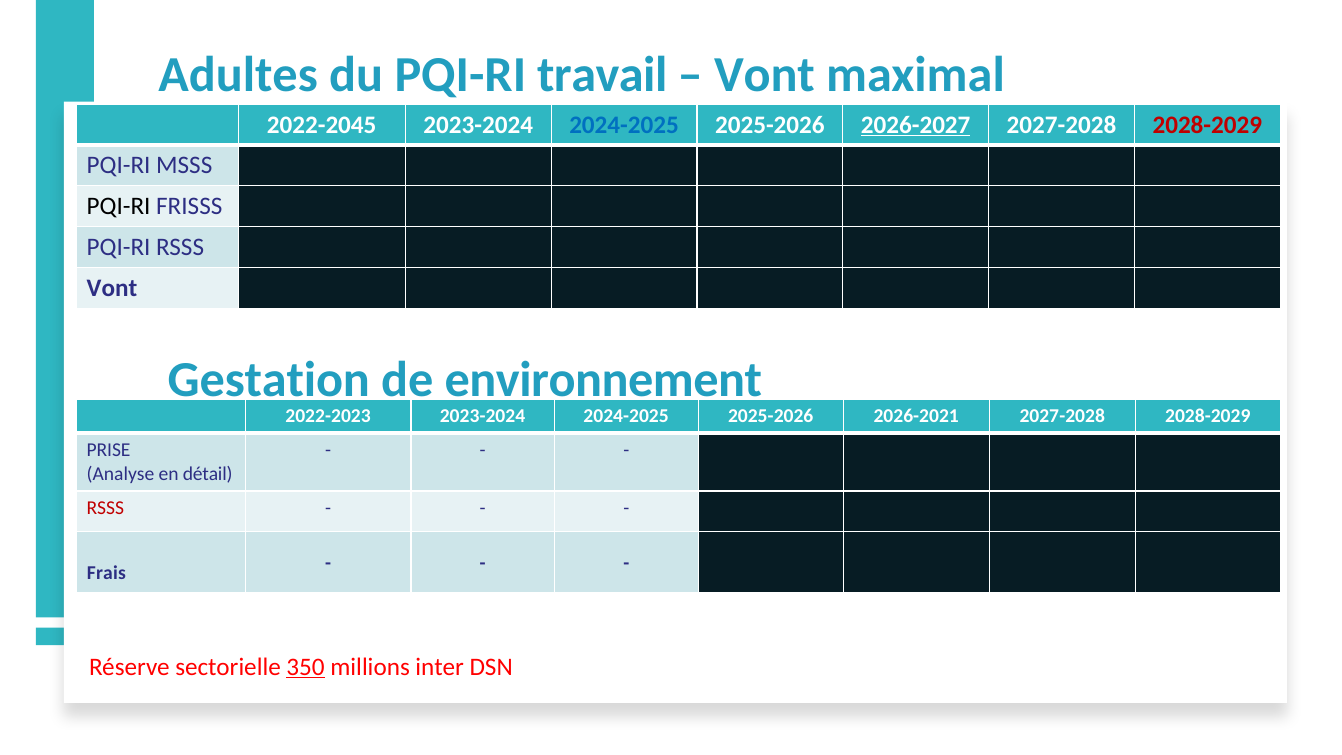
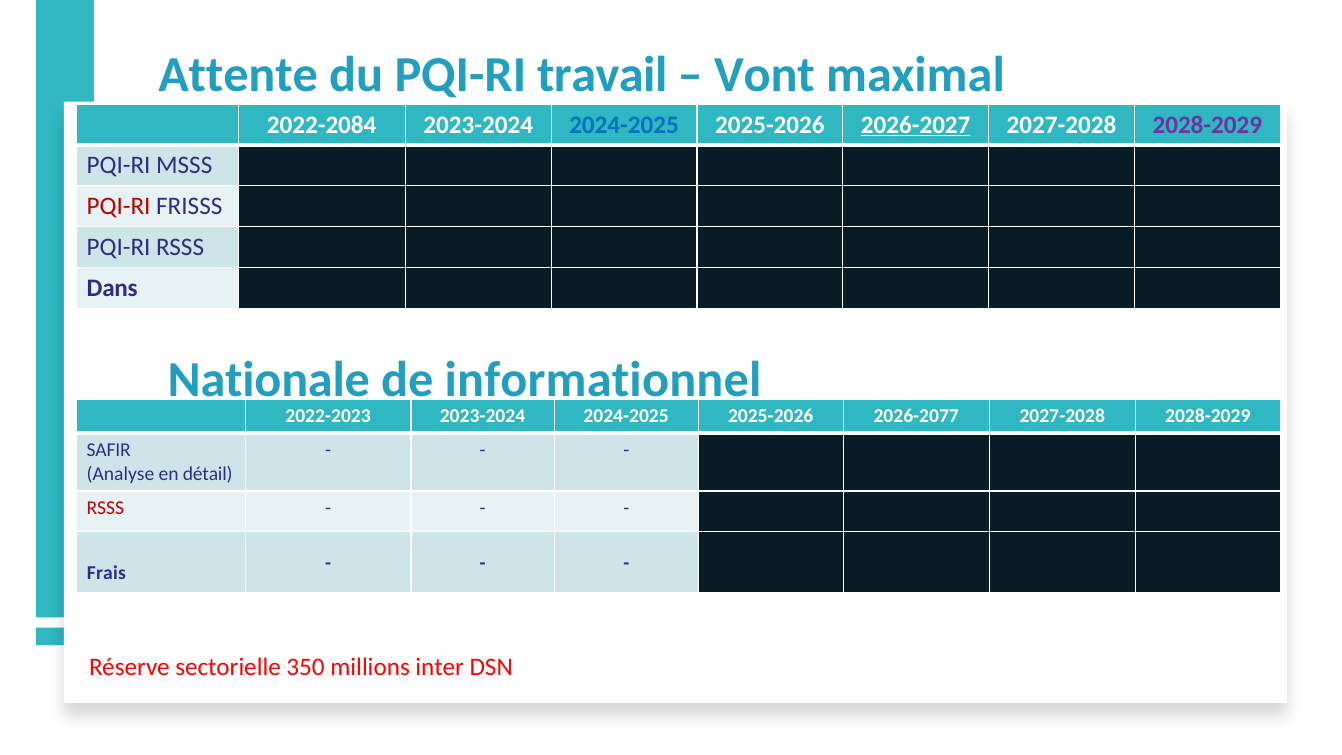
Adultes: Adultes -> Attente
2022-2045: 2022-2045 -> 2022-2084
2028-2029 at (1207, 125) colour: red -> purple
PQI-RI at (119, 206) colour: black -> red
Vont at (112, 288): Vont -> Dans
Gestation: Gestation -> Nationale
environnement: environnement -> informationnel
2026-2021: 2026-2021 -> 2026-2077
PRISE: PRISE -> SAFIR
350 underline: present -> none
